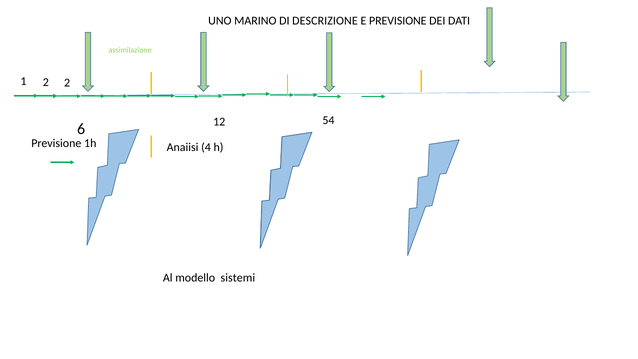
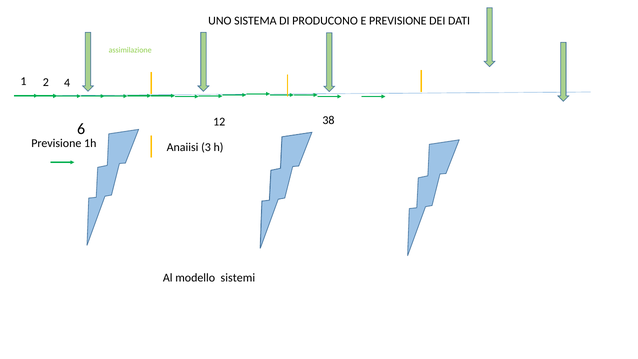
MARINO: MARINO -> SISTEMA
DESCRIZIONE: DESCRIZIONE -> PRODUCONO
2 2: 2 -> 4
54: 54 -> 38
4: 4 -> 3
